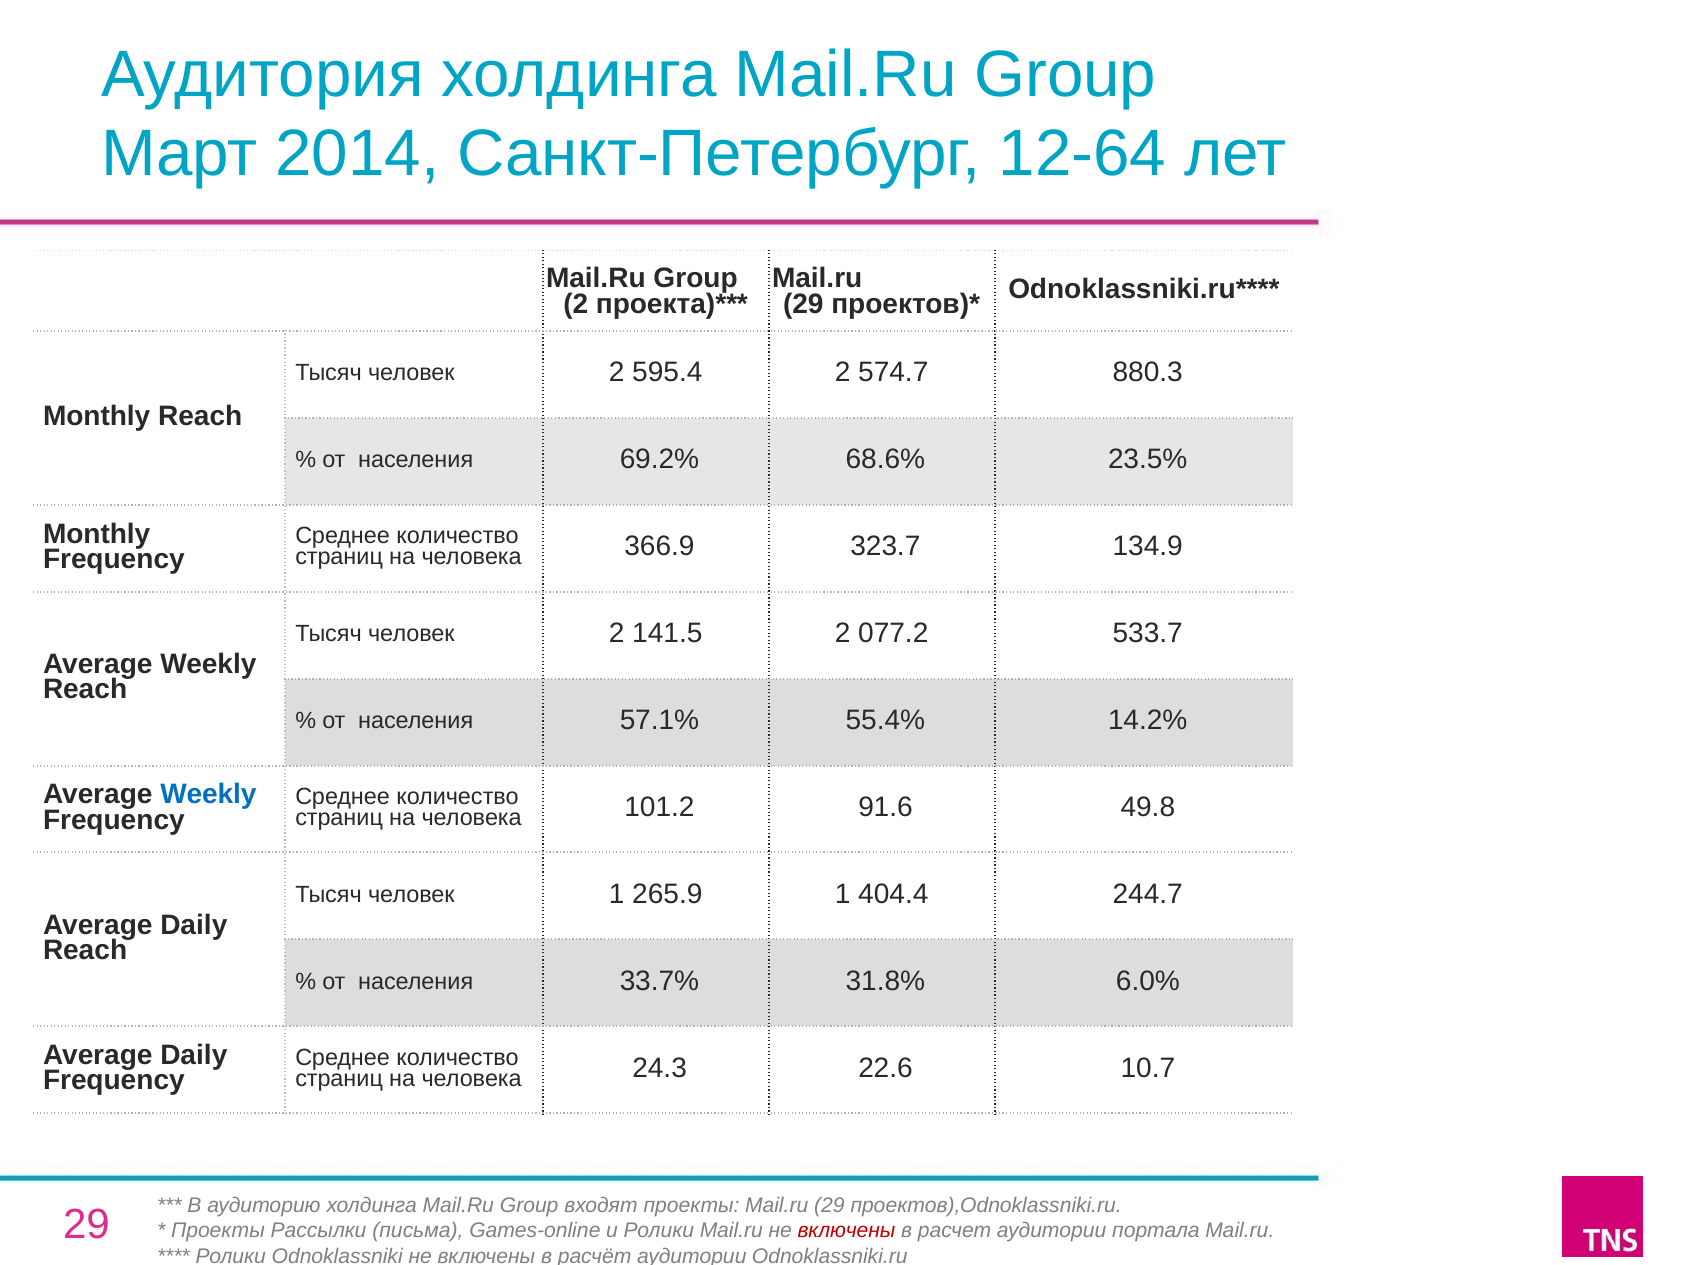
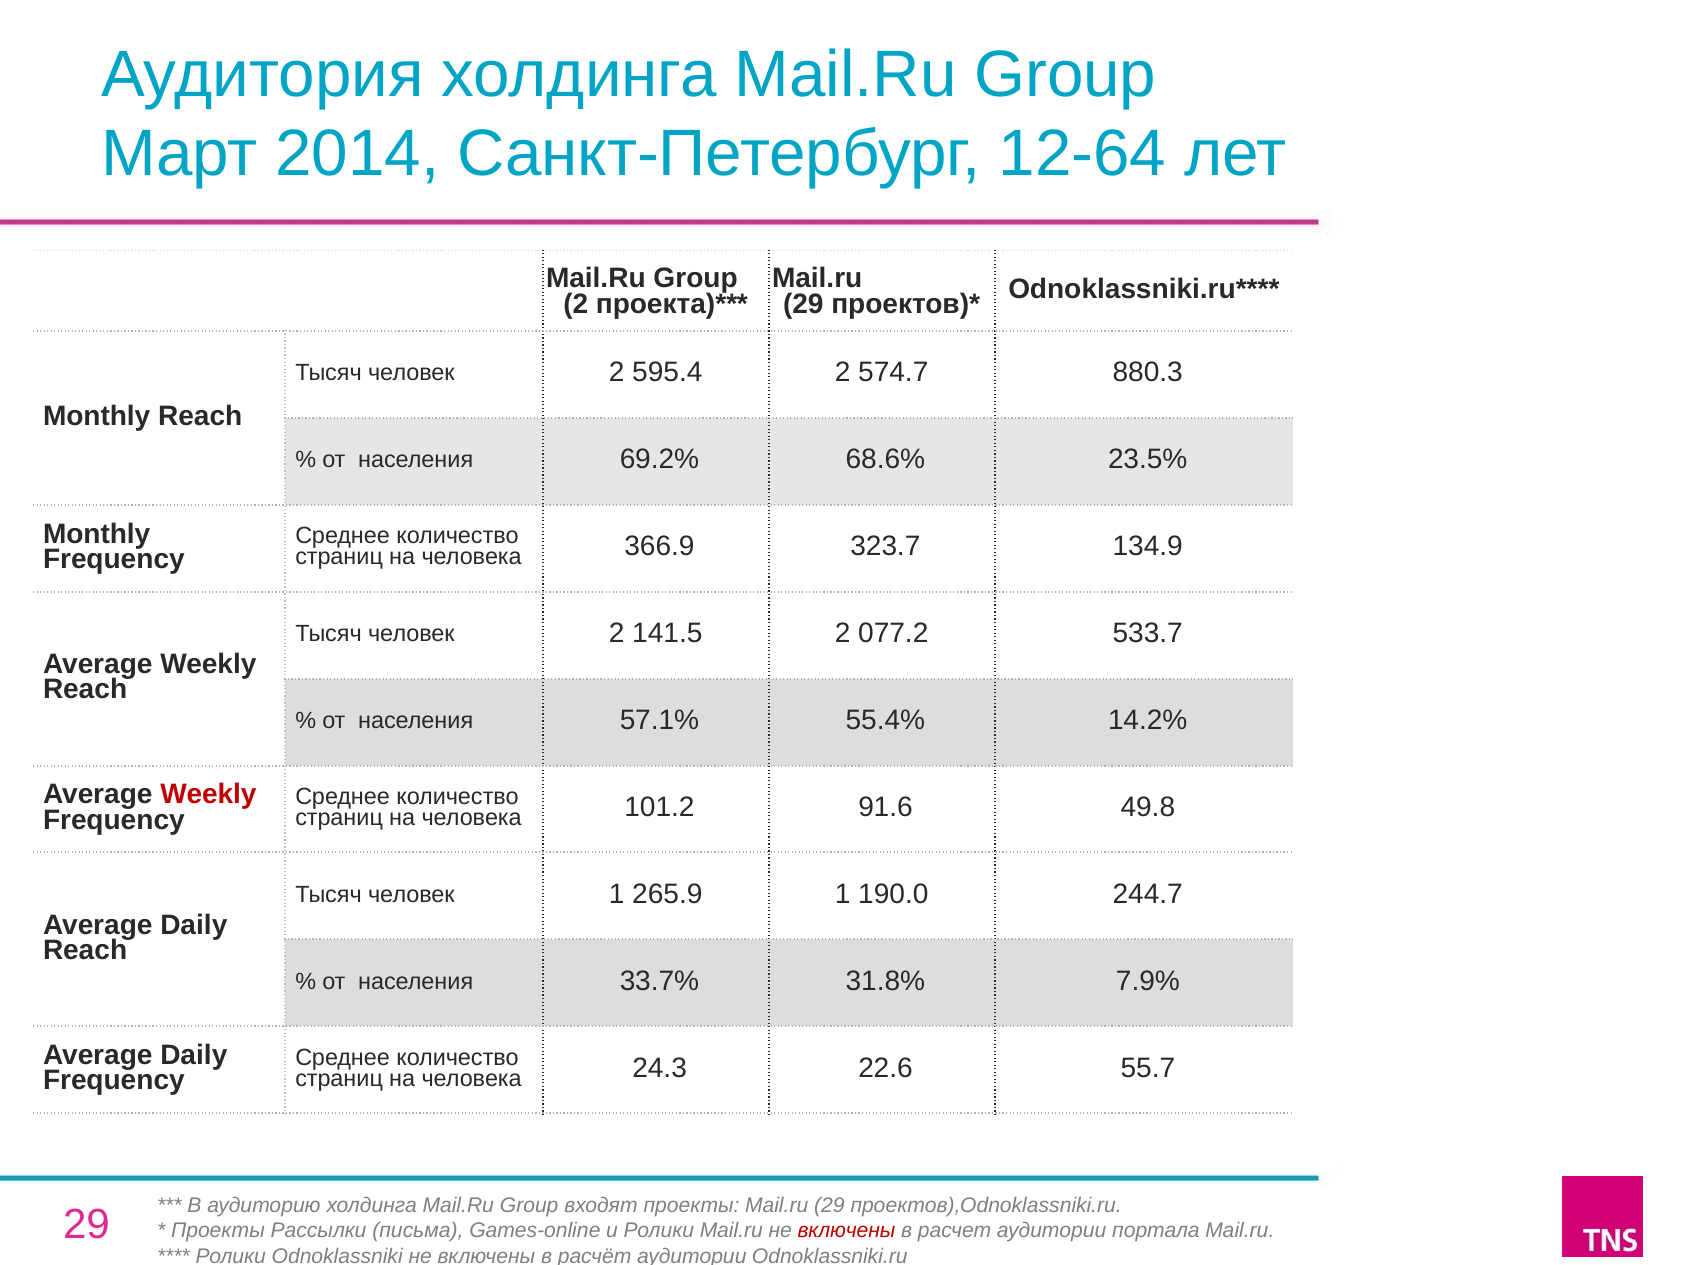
Weekly at (208, 794) colour: blue -> red
404.4: 404.4 -> 190.0
6.0%: 6.0% -> 7.9%
10.7: 10.7 -> 55.7
